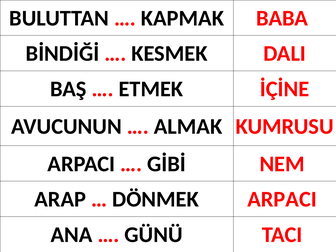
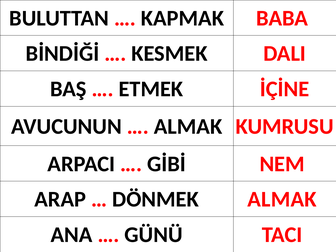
DÖNMEK ARPACI: ARPACI -> ALMAK
